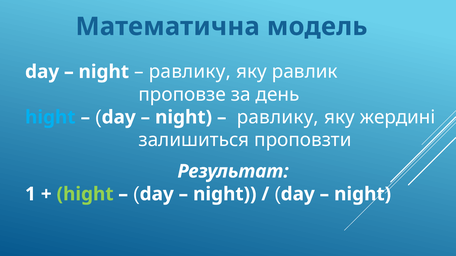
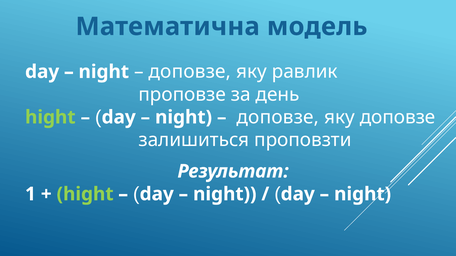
равлику at (190, 72): равлику -> доповзе
hight at (50, 117) colour: light blue -> light green
равлику at (278, 117): равлику -> доповзе
яку жердині: жердині -> доповзе
